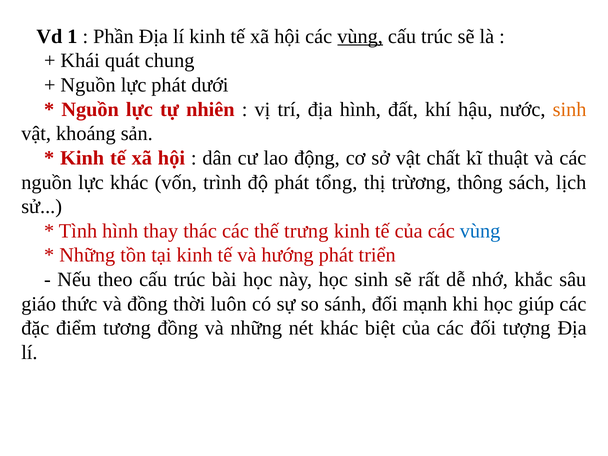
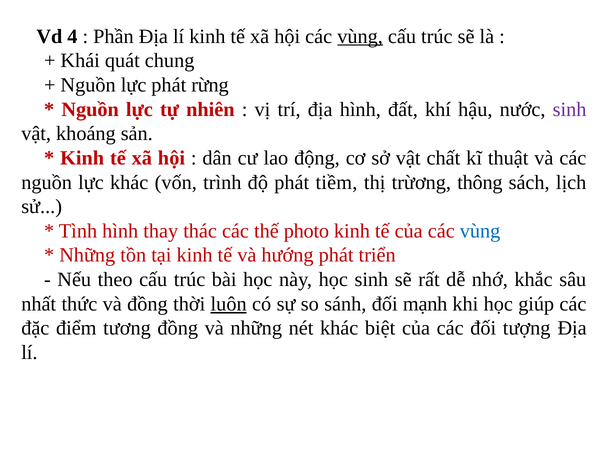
1: 1 -> 4
dưới: dưới -> rừng
sinh at (570, 109) colour: orange -> purple
tổng: tổng -> tiềm
trưng: trưng -> photo
giáo: giáo -> nhất
luôn underline: none -> present
